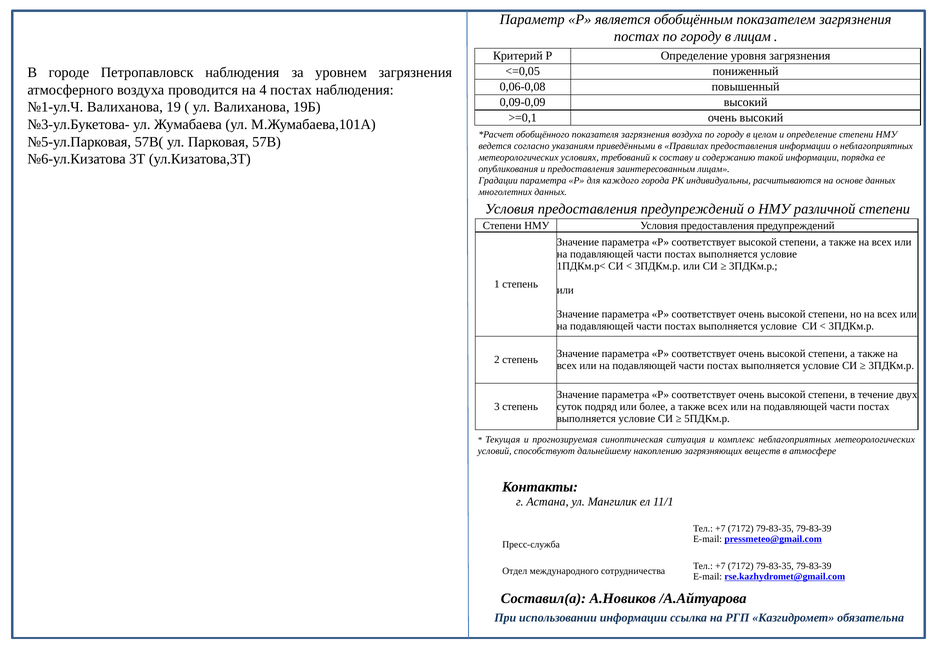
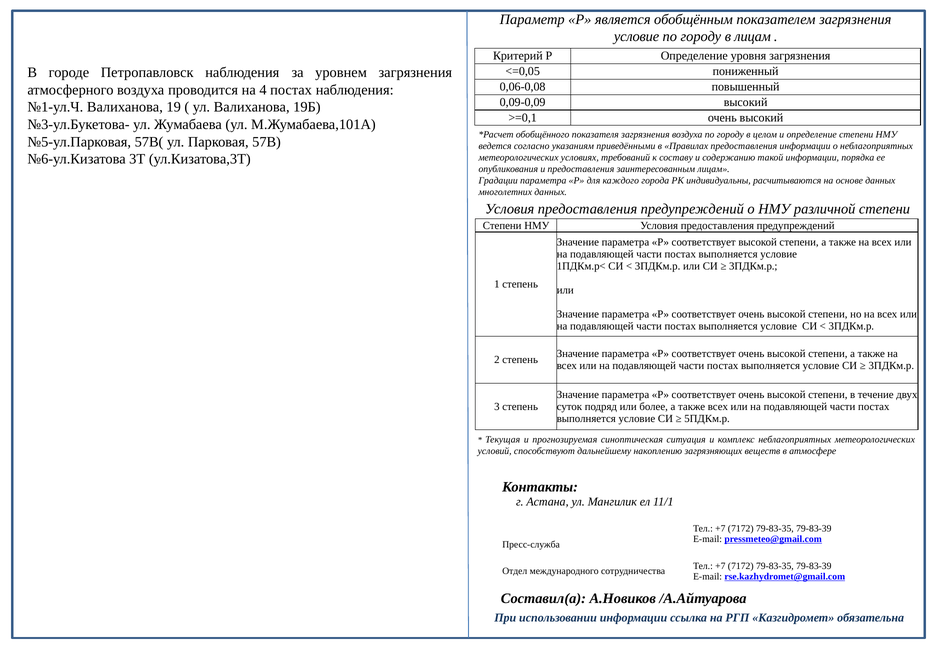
постах at (636, 37): постах -> условие
